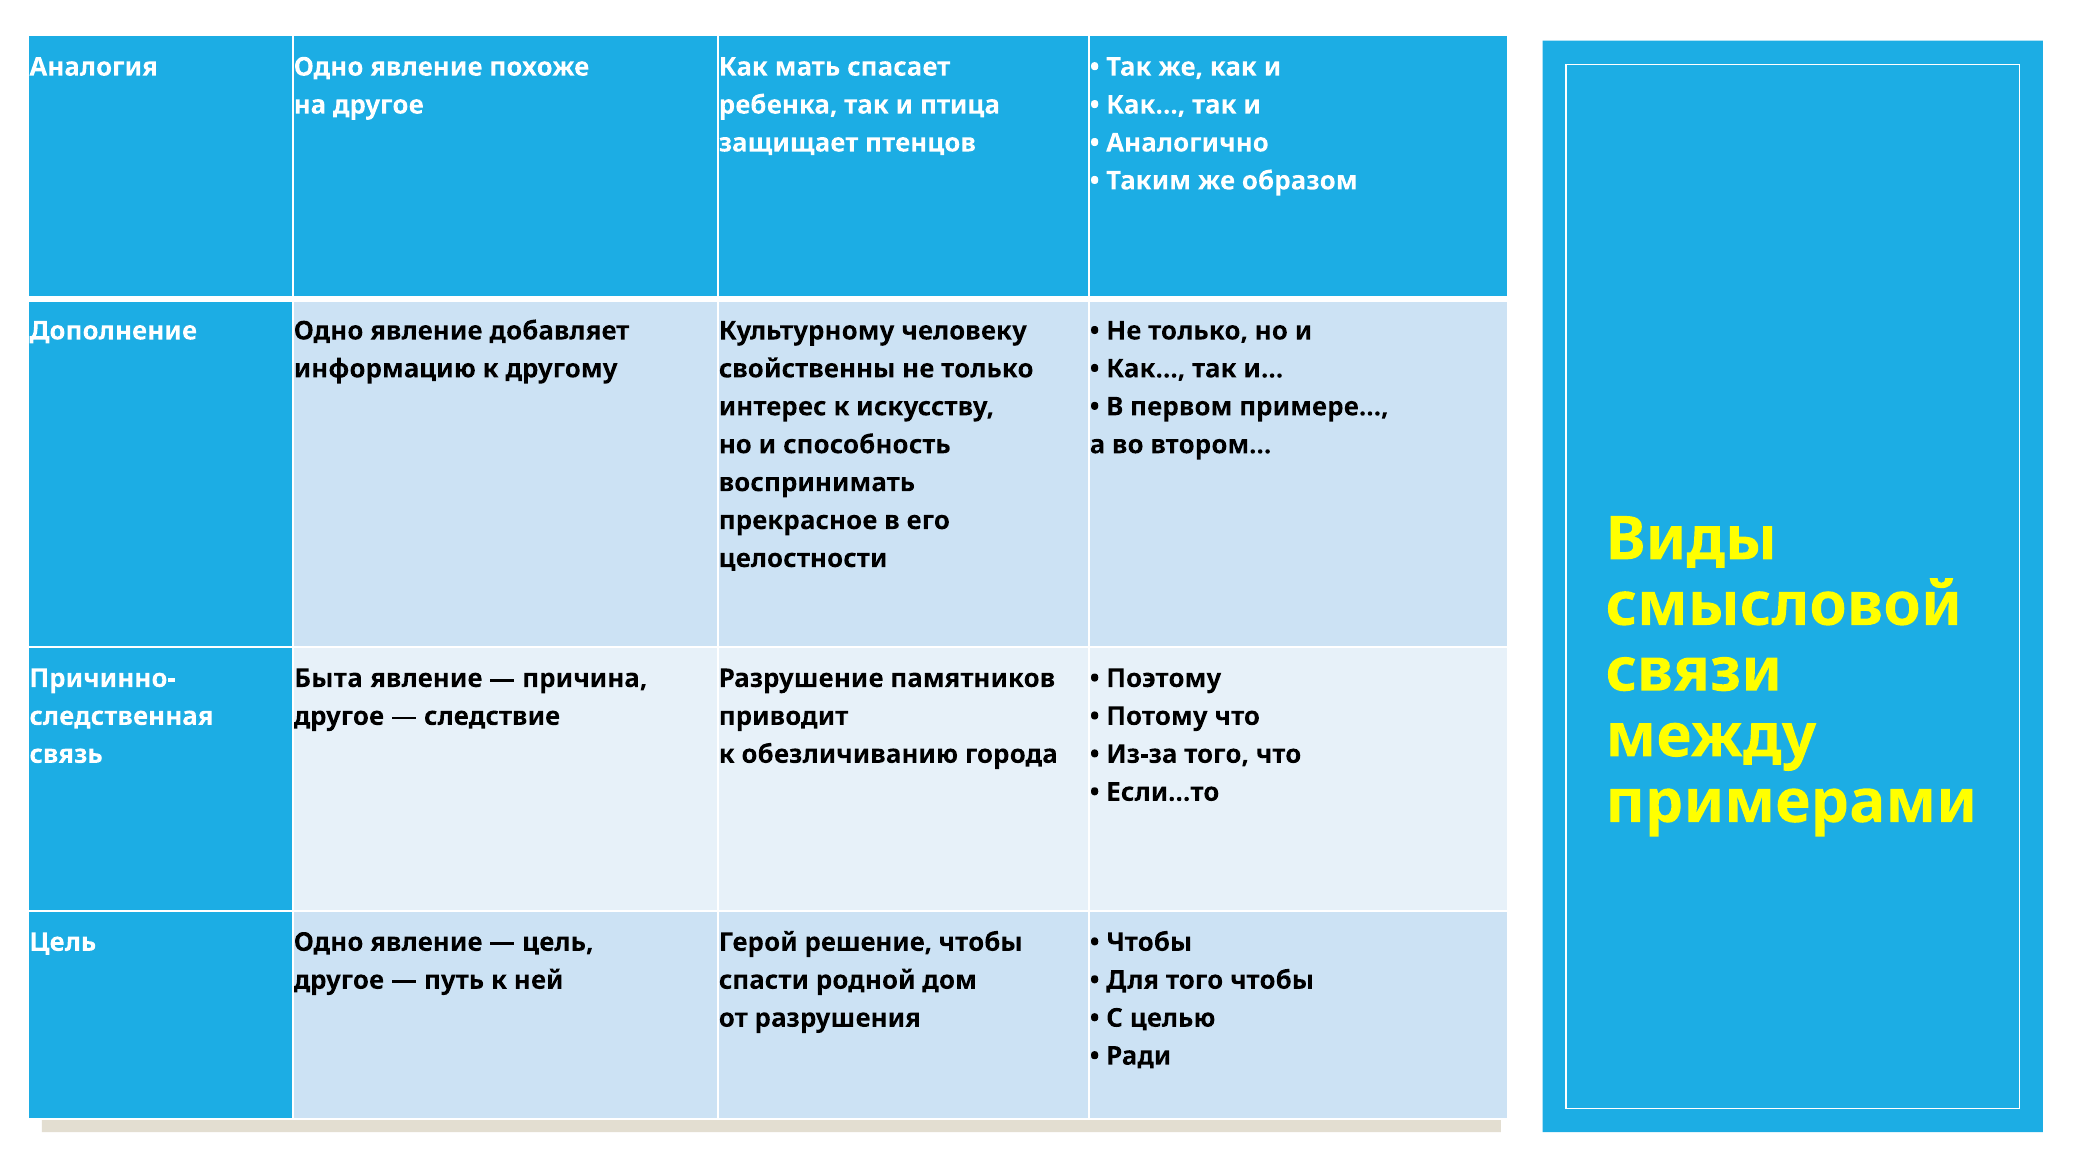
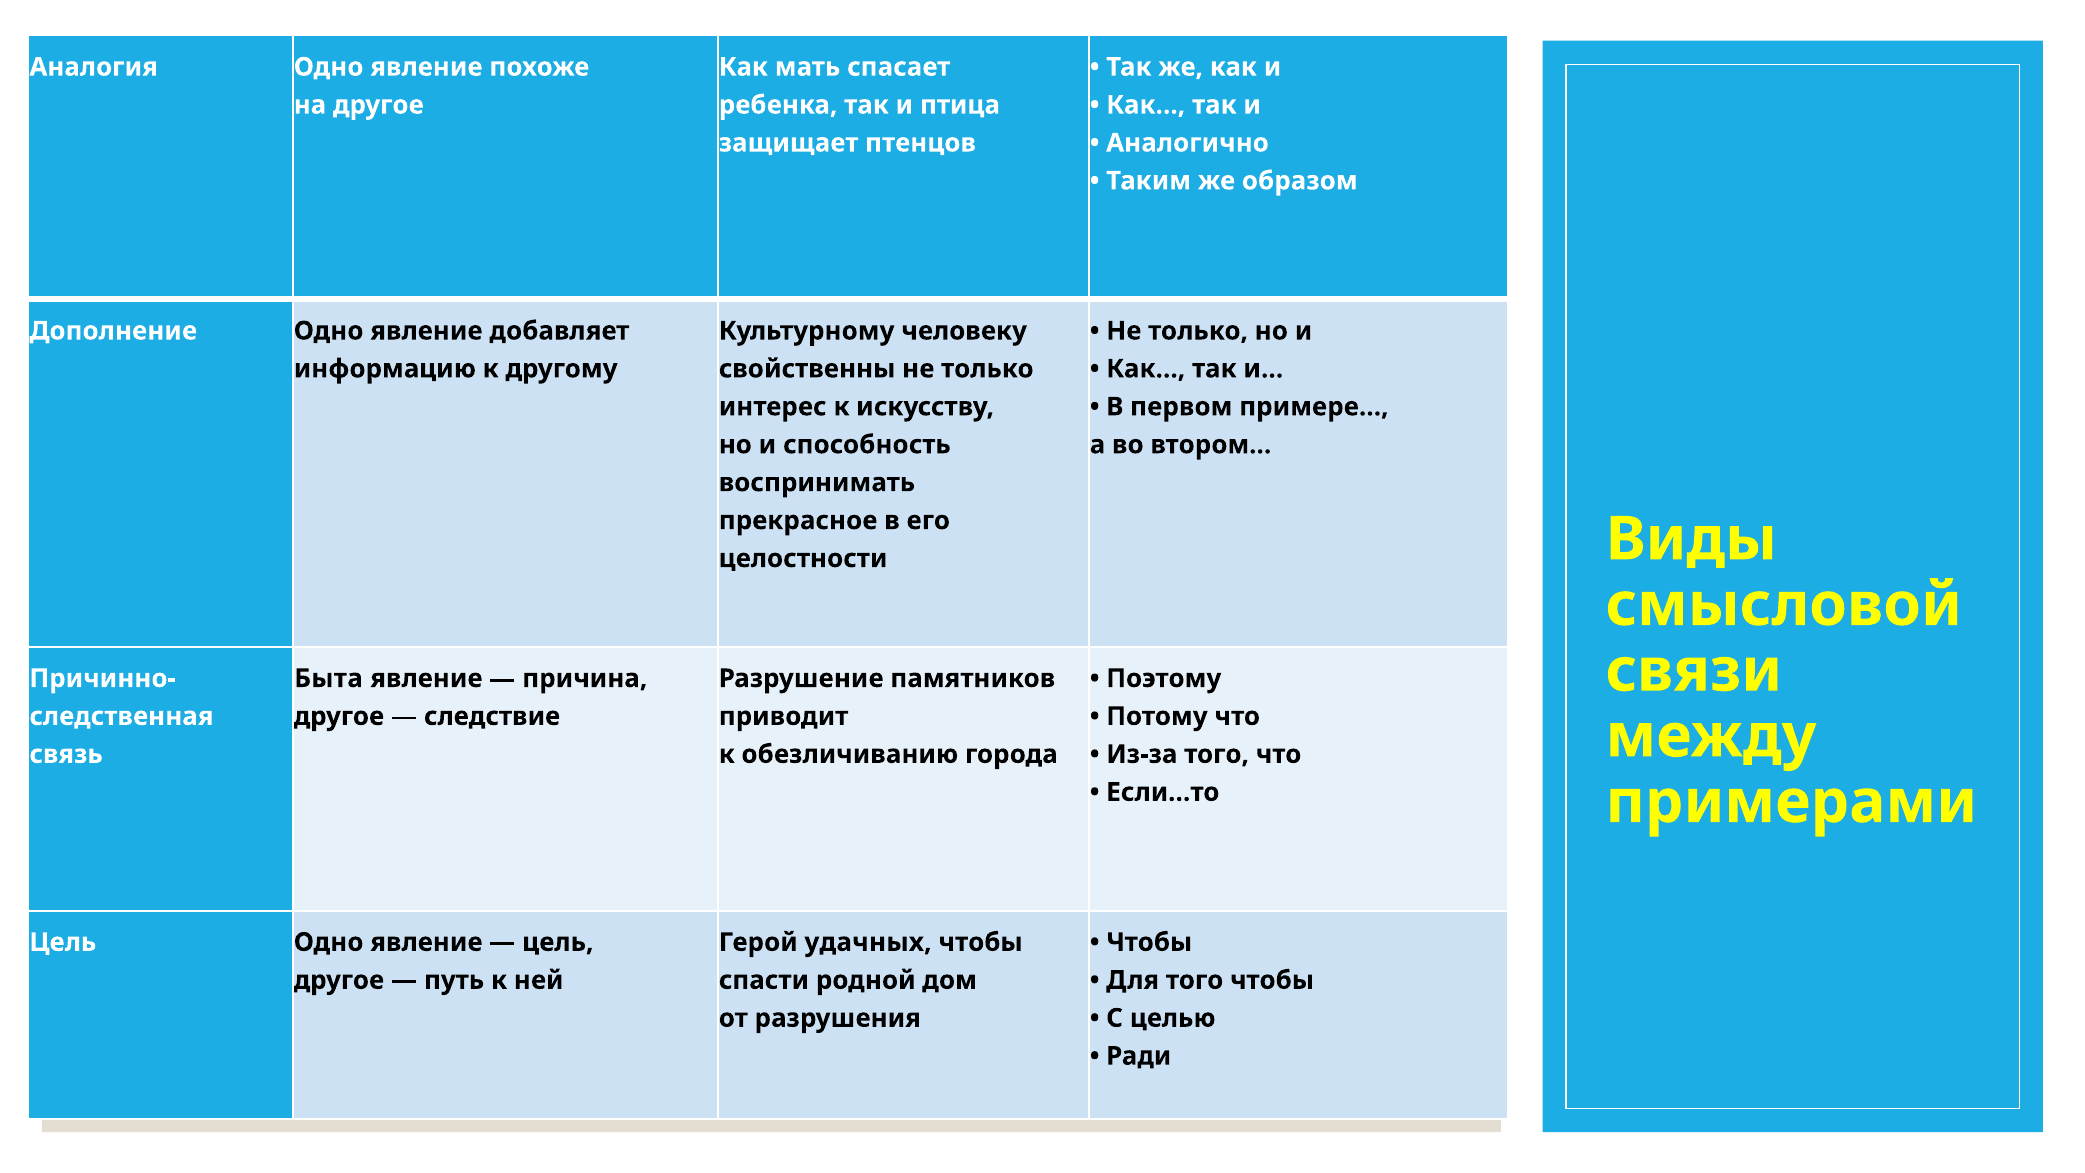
решение: решение -> удачных
